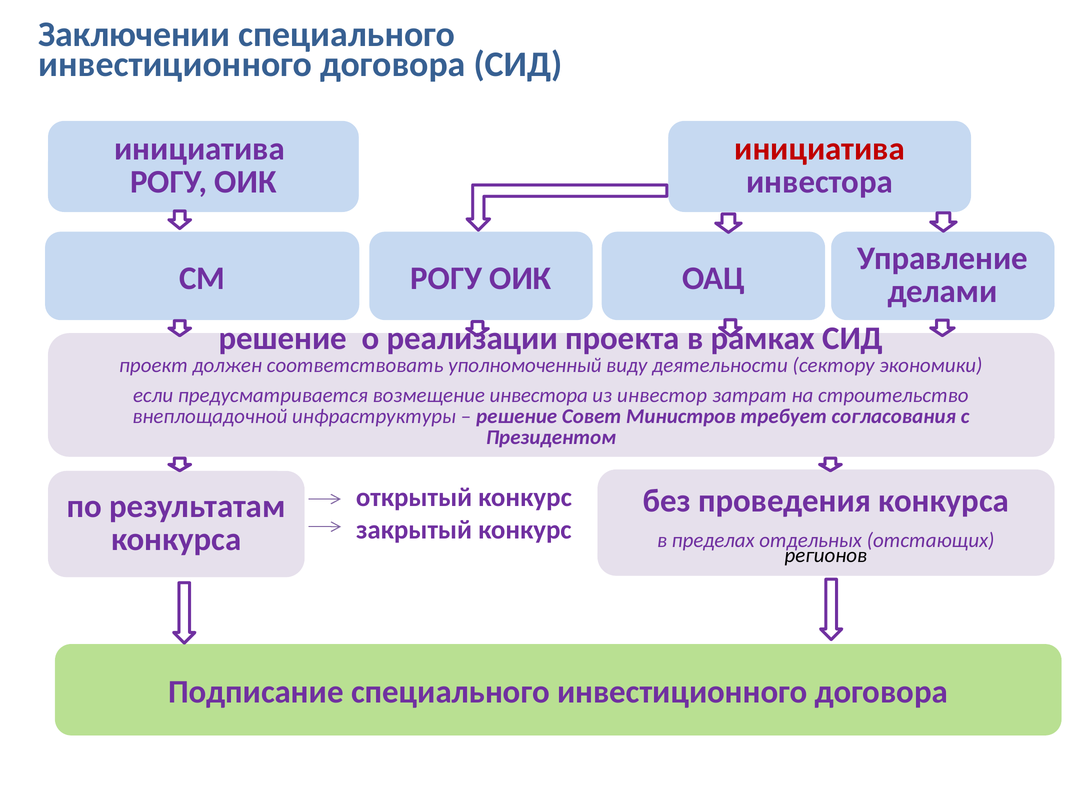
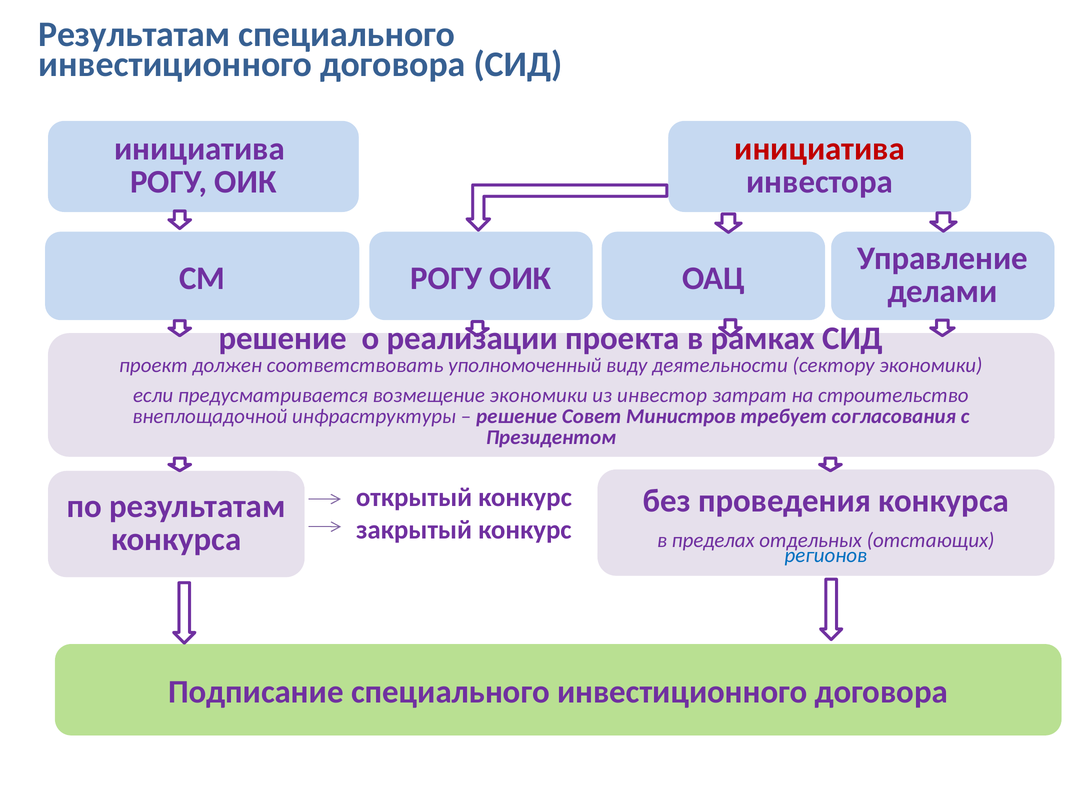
Заключении at (134, 34): Заключении -> Результатам
возмещение инвестора: инвестора -> экономики
регионов colour: black -> blue
